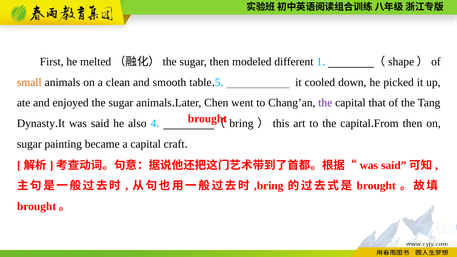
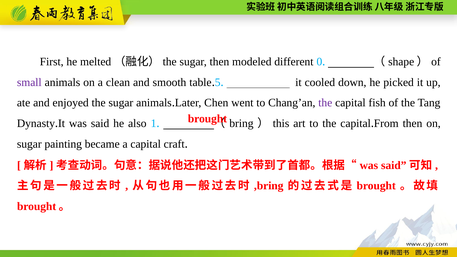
1: 1 -> 0
small colour: orange -> purple
that: that -> fish
4: 4 -> 1
